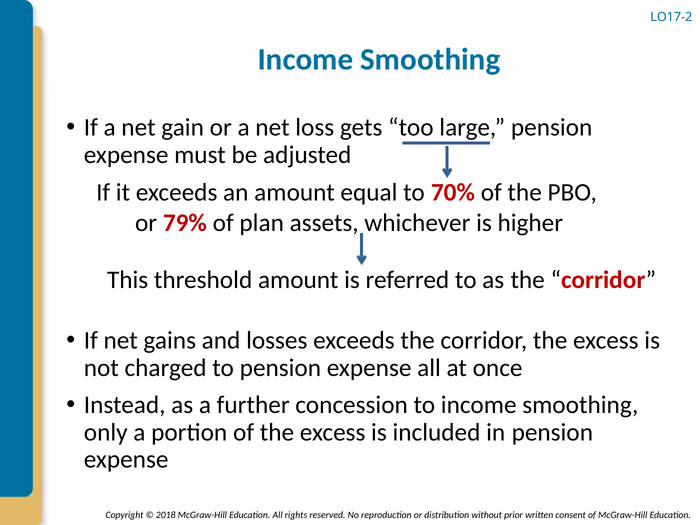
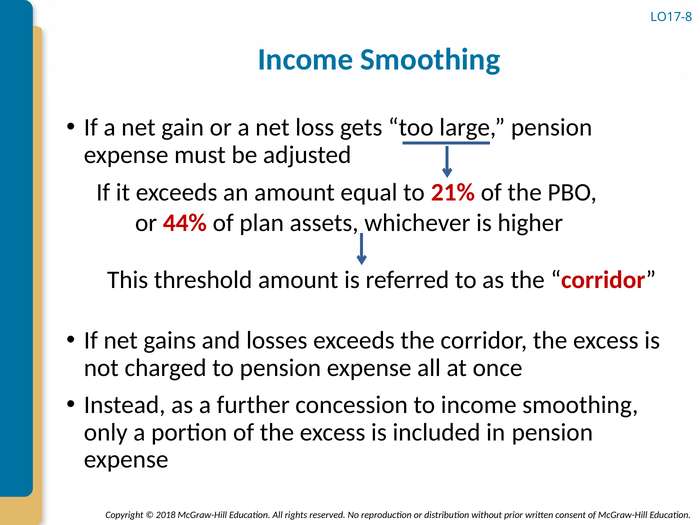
LO17-2: LO17-2 -> LO17-8
70%: 70% -> 21%
79%: 79% -> 44%
